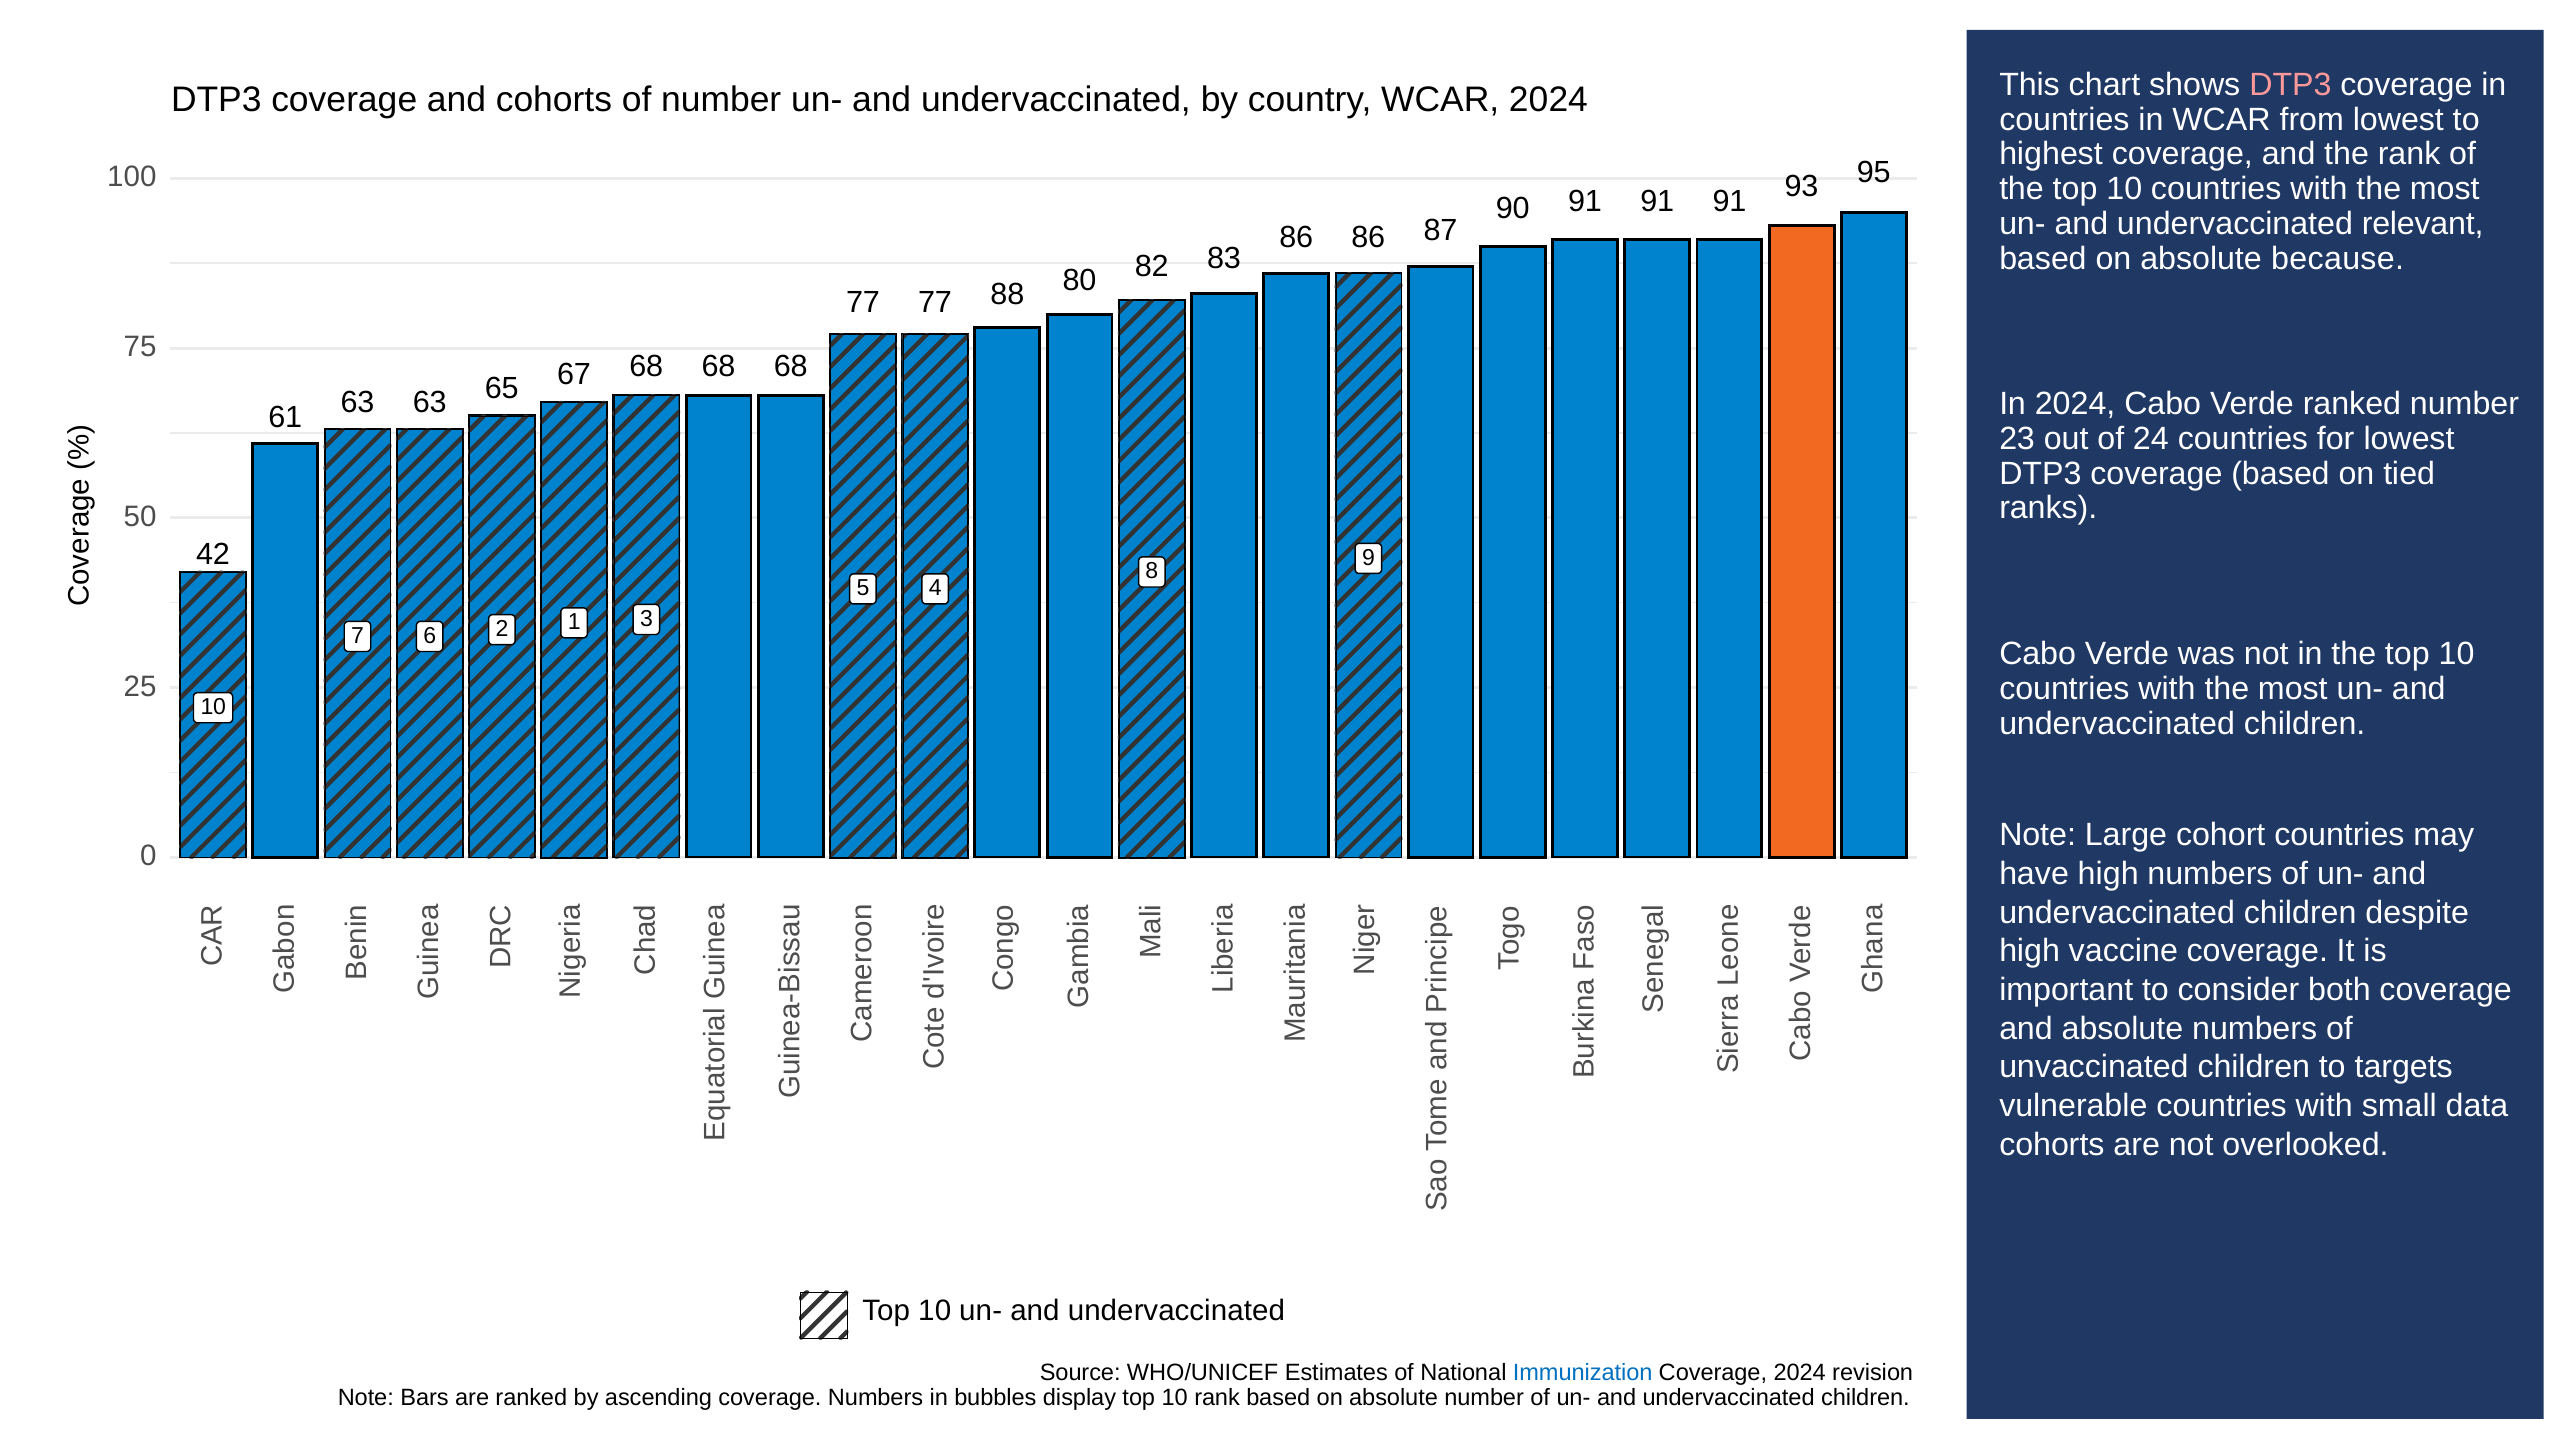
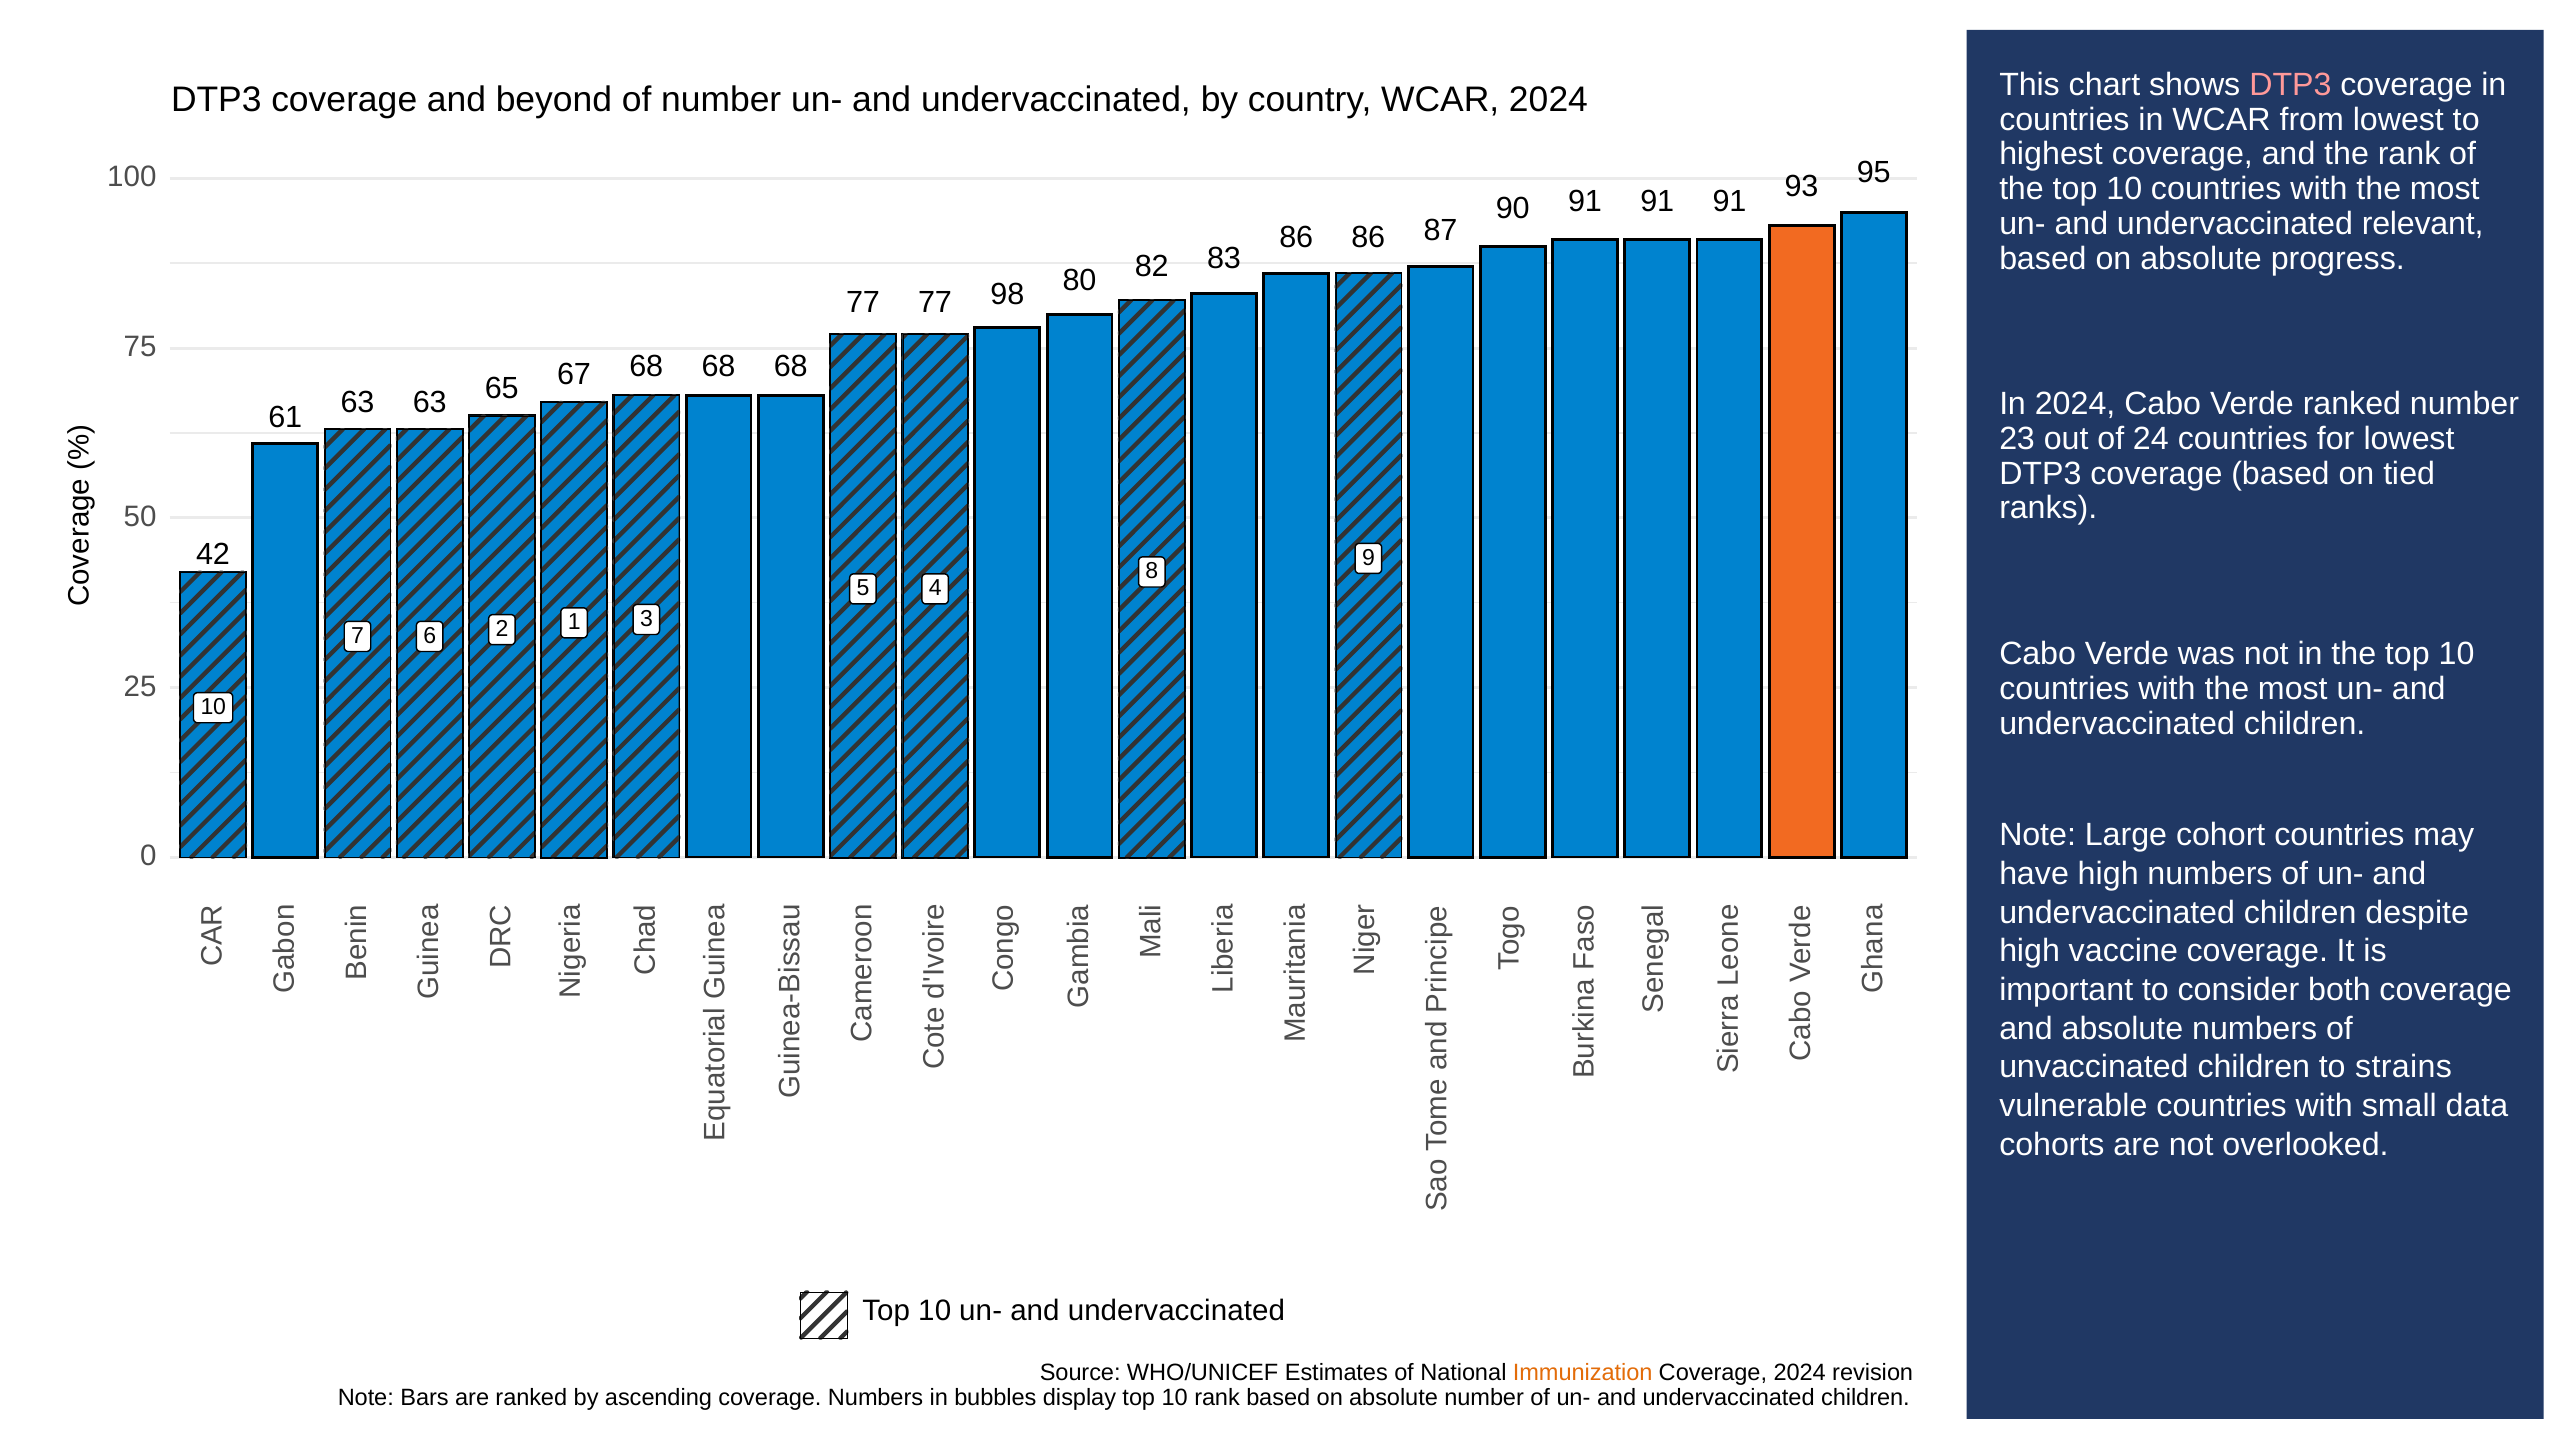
and cohorts: cohorts -> beyond
because: because -> progress
88: 88 -> 98
targets: targets -> strains
Immunization colour: blue -> orange
